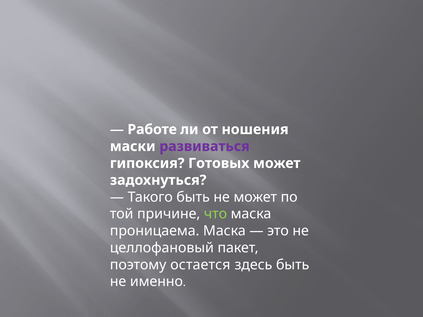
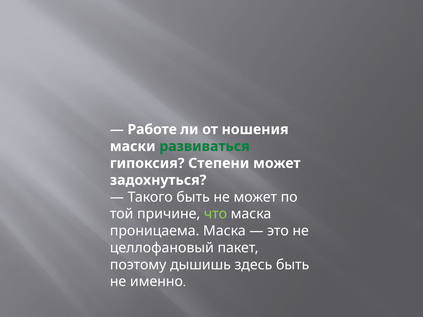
развиваться colour: purple -> green
Готовых: Готовых -> Степени
остается: остается -> дышишь
